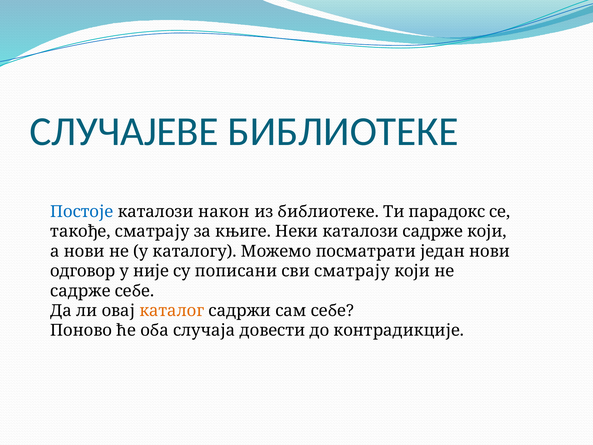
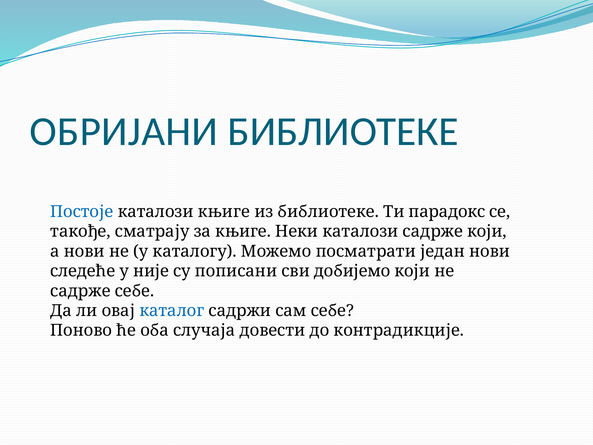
СЛУЧАЈЕВЕ: СЛУЧАЈЕВЕ -> ОБРИЈАНИ
каталози након: након -> књиге
одговор: одговор -> следеће
сви сматрају: сматрају -> добијемо
каталог colour: orange -> blue
